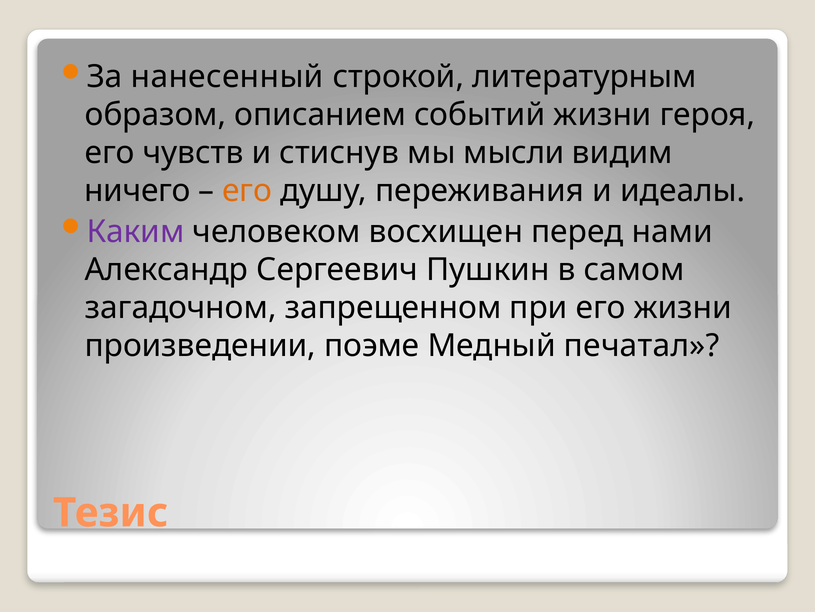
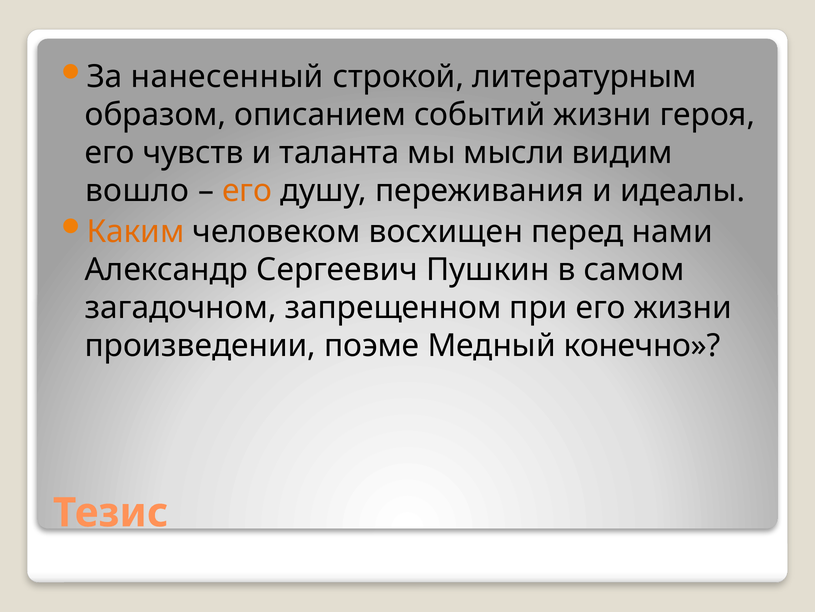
стиснув: стиснув -> таланта
ничего: ничего -> вошло
Каким colour: purple -> orange
печатал: печатал -> конечно
